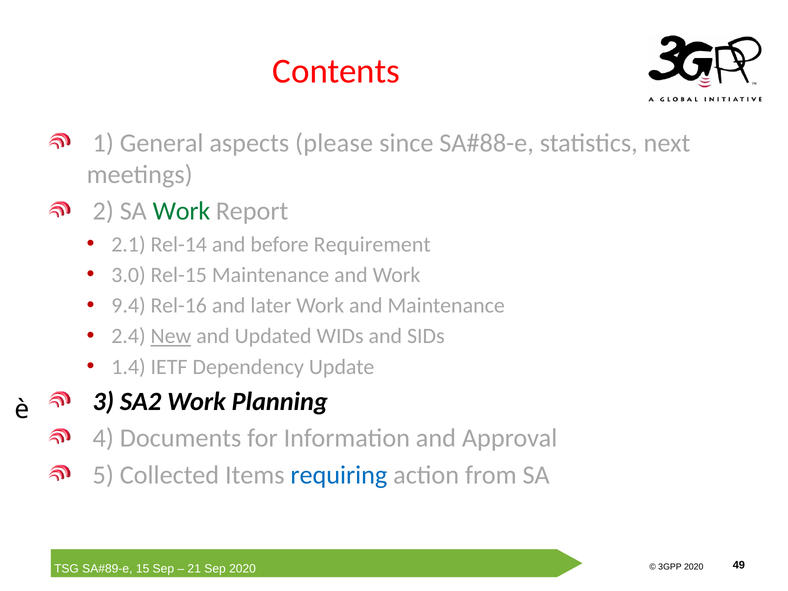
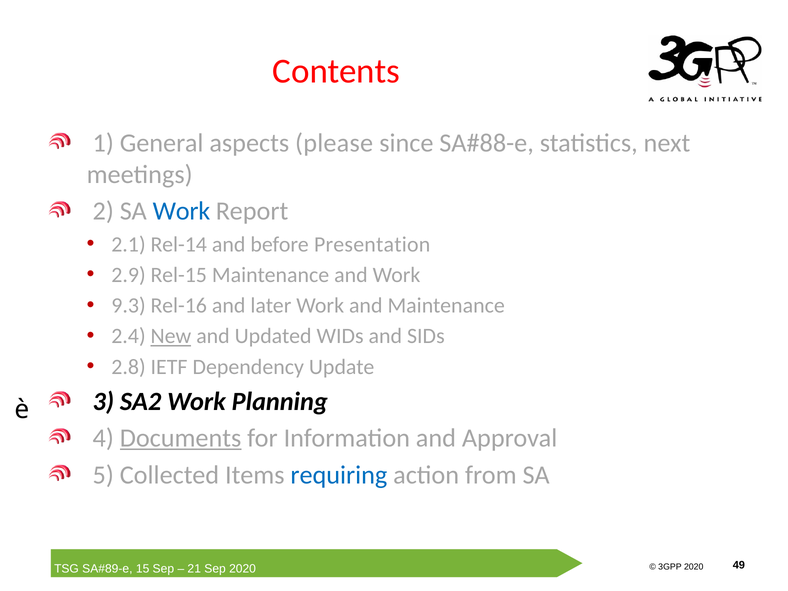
Work at (181, 211) colour: green -> blue
Requirement: Requirement -> Presentation
3.0: 3.0 -> 2.9
9.4: 9.4 -> 9.3
1.4: 1.4 -> 2.8
Documents underline: none -> present
